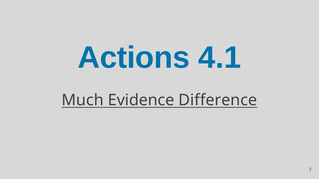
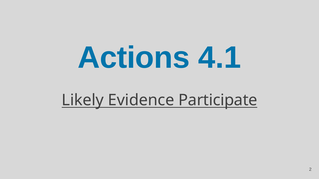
Much: Much -> Likely
Difference: Difference -> Participate
